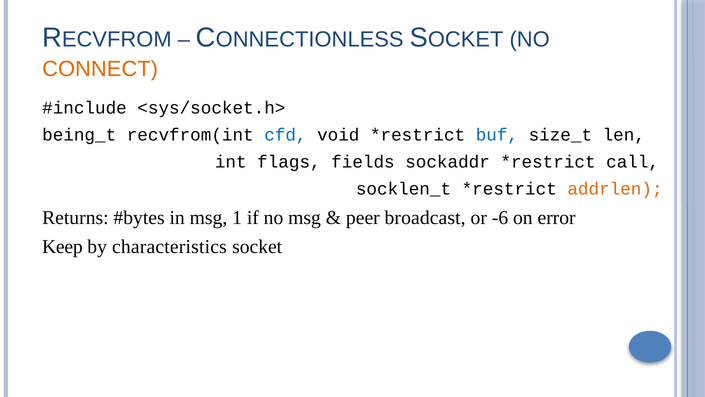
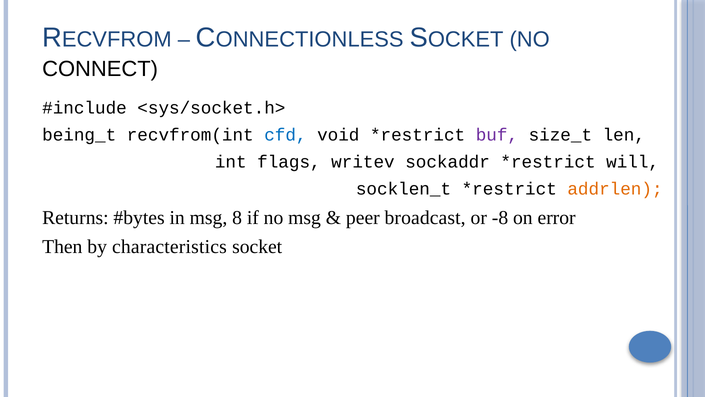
CONNECT colour: orange -> black
buf colour: blue -> purple
fields: fields -> writev
call: call -> will
1: 1 -> 8
-6: -6 -> -8
Keep: Keep -> Then
